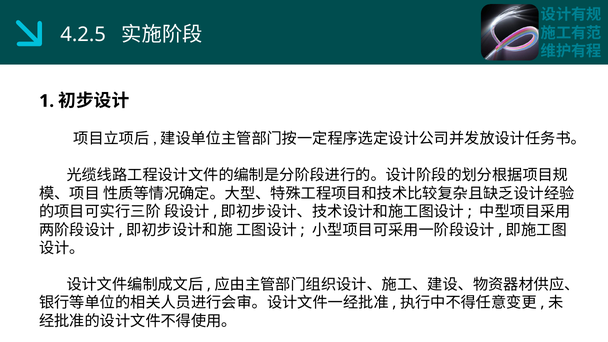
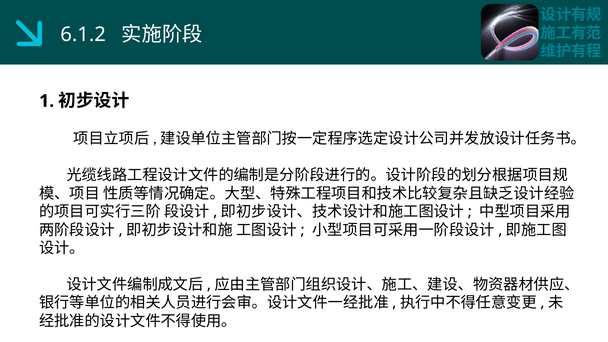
4.2.5: 4.2.5 -> 6.1.2
